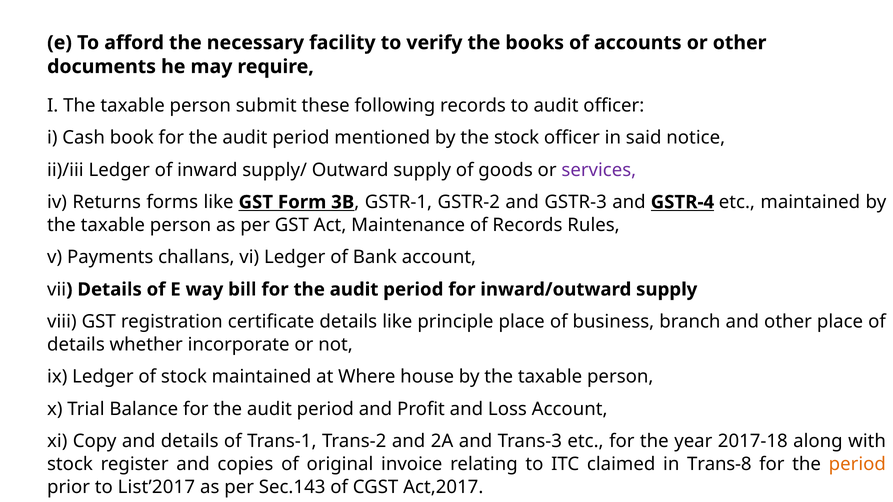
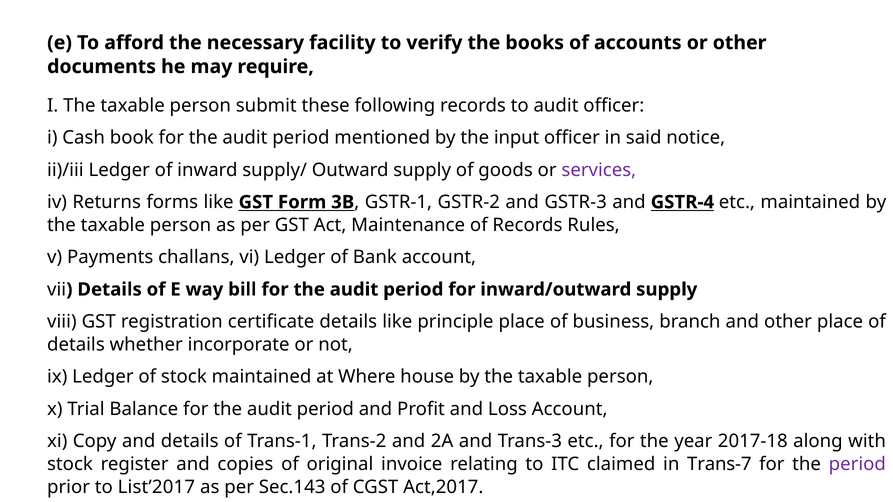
the stock: stock -> input
Trans-8: Trans-8 -> Trans-7
period at (857, 464) colour: orange -> purple
